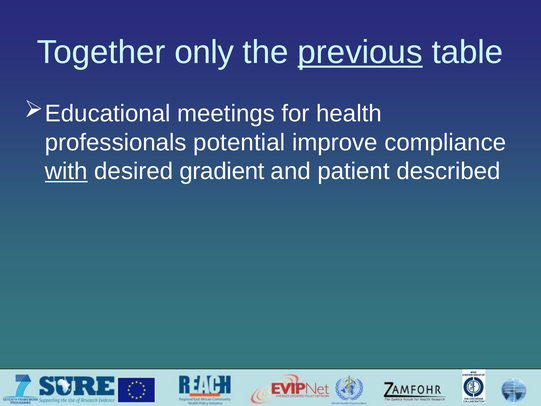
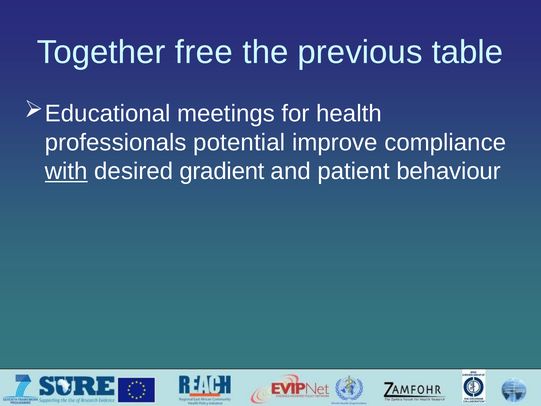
only: only -> free
previous underline: present -> none
described: described -> behaviour
